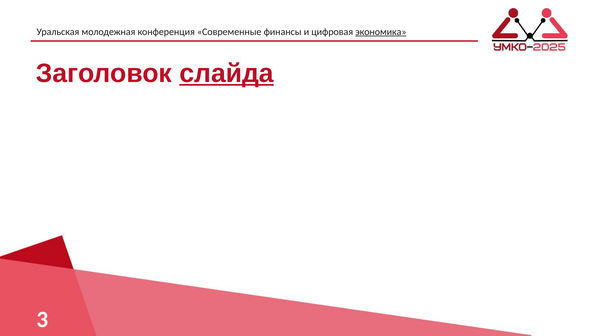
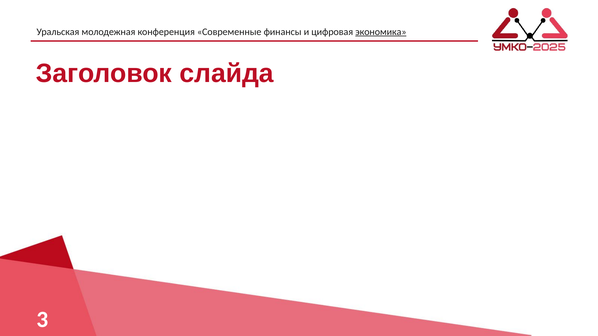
слайда underline: present -> none
